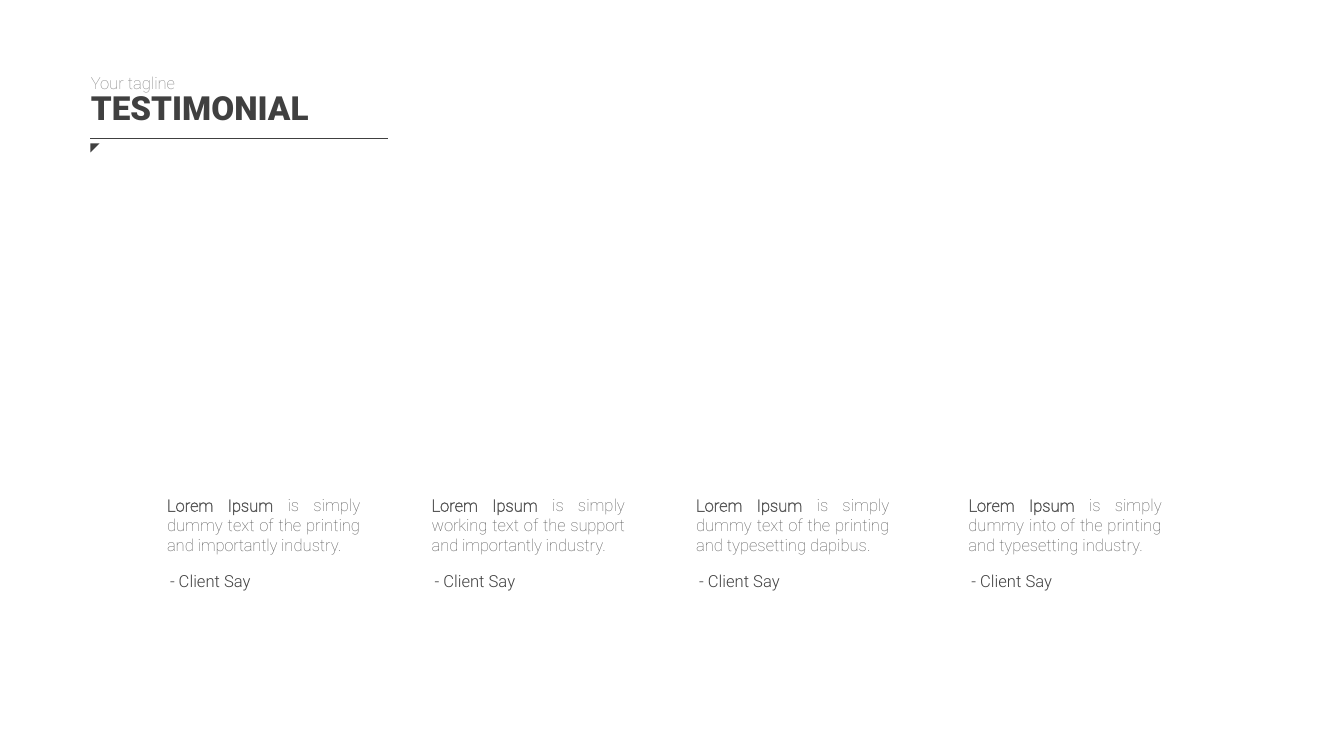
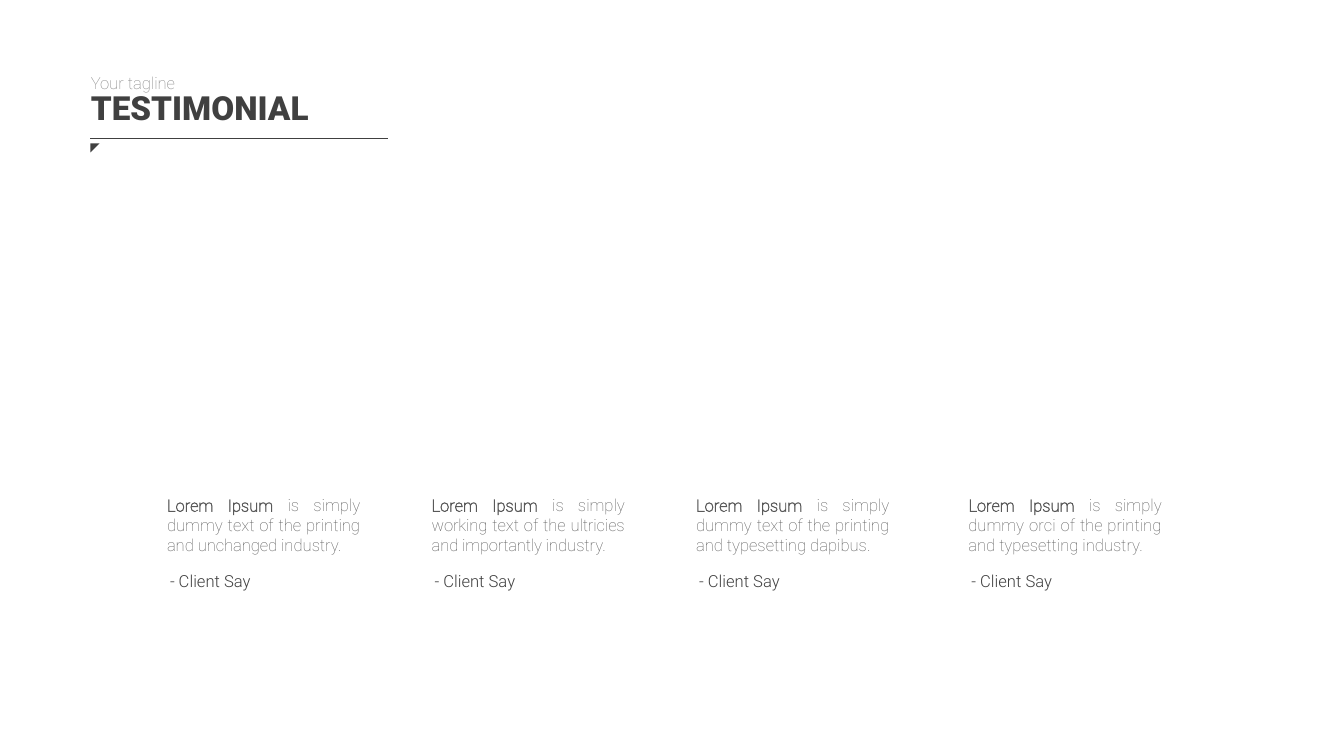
support: support -> ultricies
into: into -> orci
importantly at (238, 546): importantly -> unchanged
